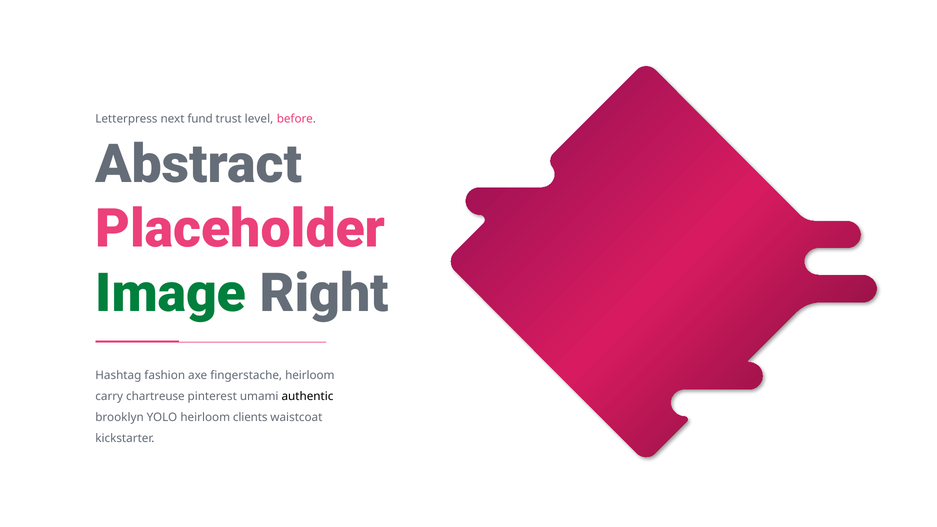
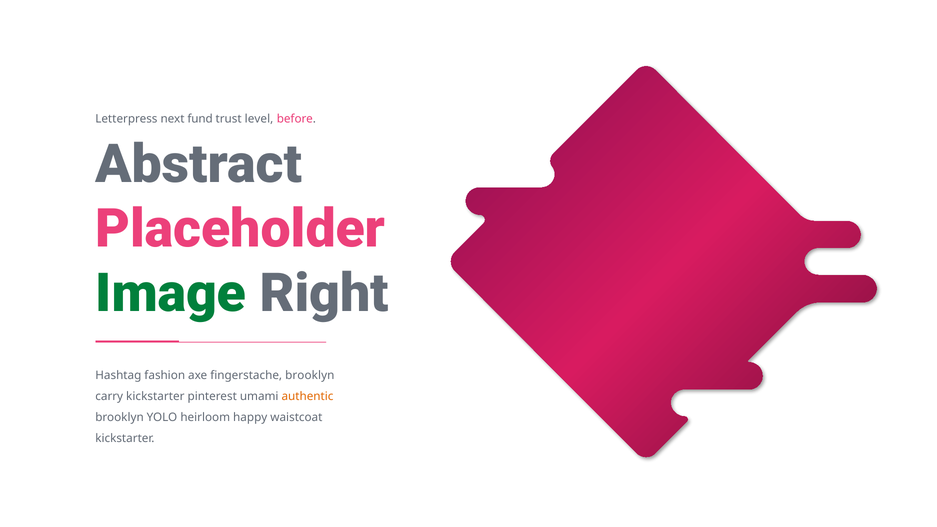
fingerstache heirloom: heirloom -> brooklyn
carry chartreuse: chartreuse -> kickstarter
authentic colour: black -> orange
clients: clients -> happy
